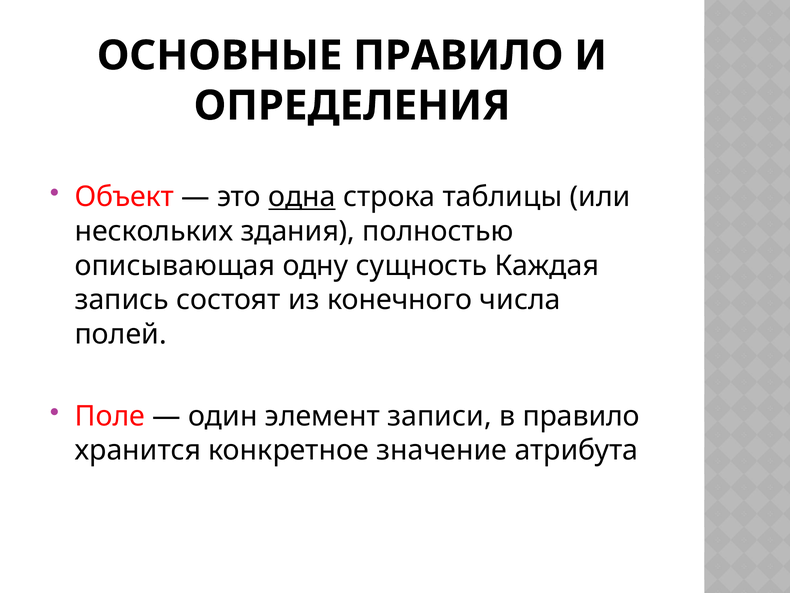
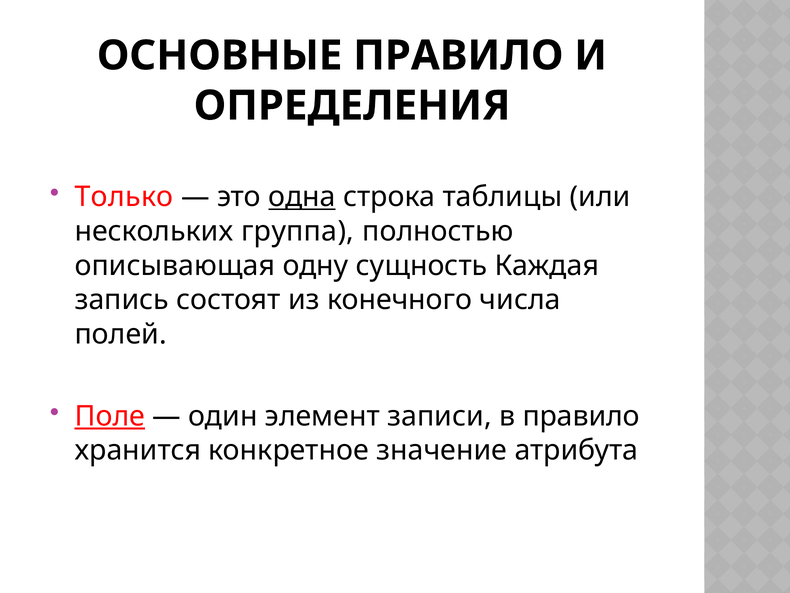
Объект: Объект -> Только
здания: здания -> группа
Поле underline: none -> present
